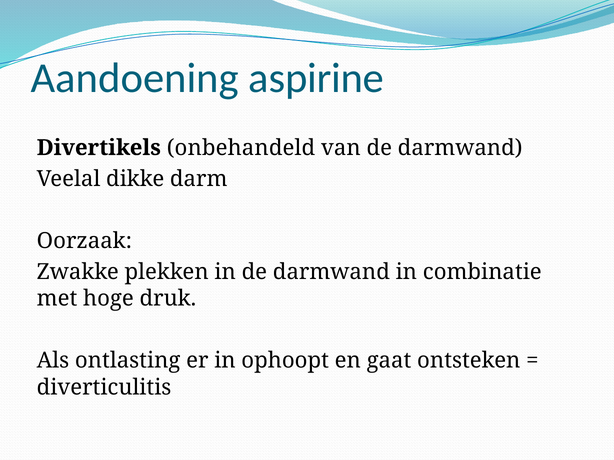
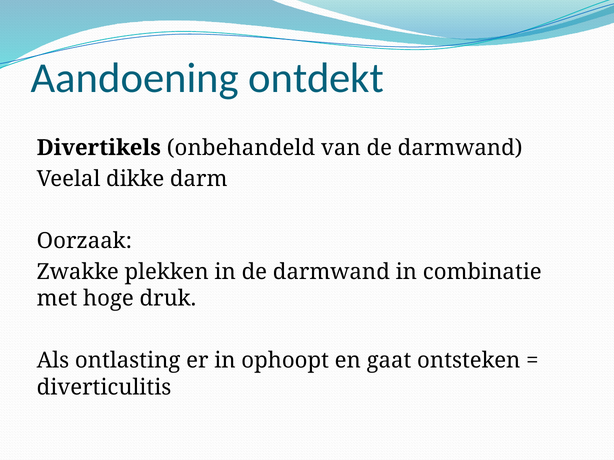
aspirine: aspirine -> ontdekt
